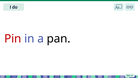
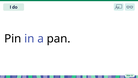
Pin colour: red -> black
